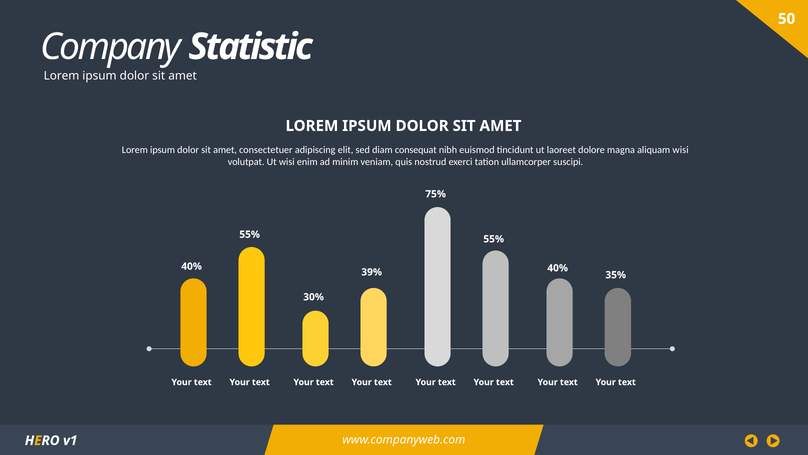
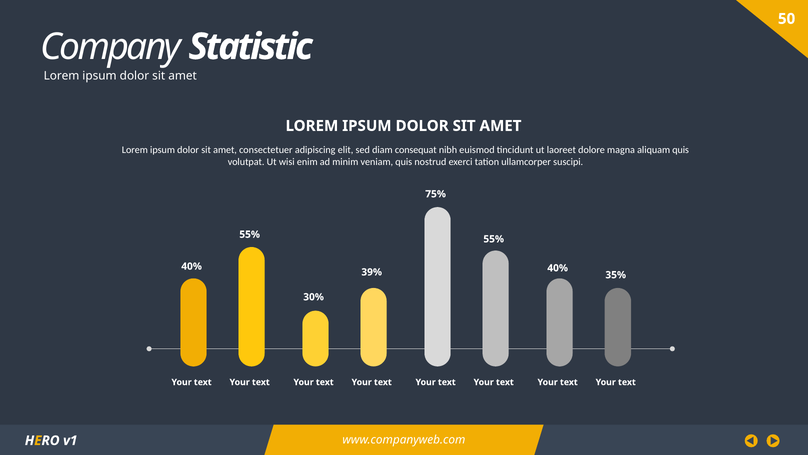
aliquam wisi: wisi -> quis
